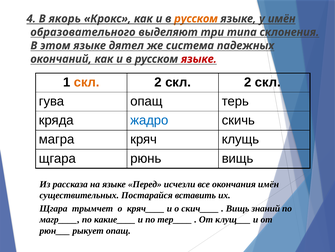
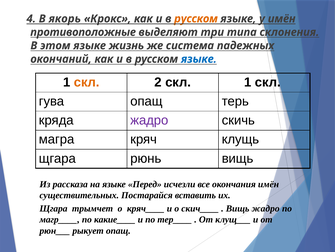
образовательного: образовательного -> противоположные
дятел: дятел -> жизнь
языке at (199, 59) colour: red -> blue
2 скл 2: 2 -> 1
жадро at (149, 120) colour: blue -> purple
Вищь знаний: знаний -> жадро
